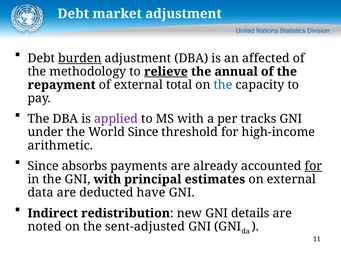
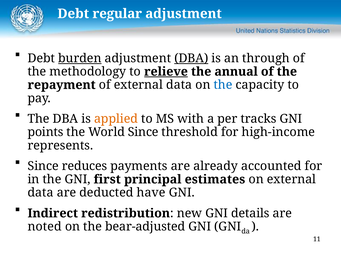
market: market -> regular
DBA at (191, 58) underline: none -> present
affected: affected -> through
of external total: total -> data
applied colour: purple -> orange
under: under -> points
arithmetic: arithmetic -> represents
absorbs: absorbs -> reduces
for at (313, 166) underline: present -> none
GNI with: with -> first
sent-adjusted: sent-adjusted -> bear-adjusted
